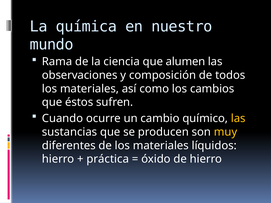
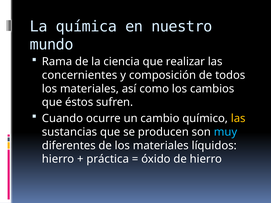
alumen: alumen -> realizar
observaciones: observaciones -> concernientes
muy colour: yellow -> light blue
